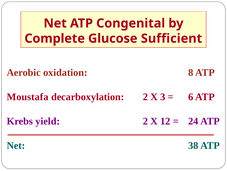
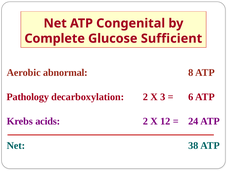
oxidation: oxidation -> abnormal
Moustafa: Moustafa -> Pathology
yield: yield -> acids
